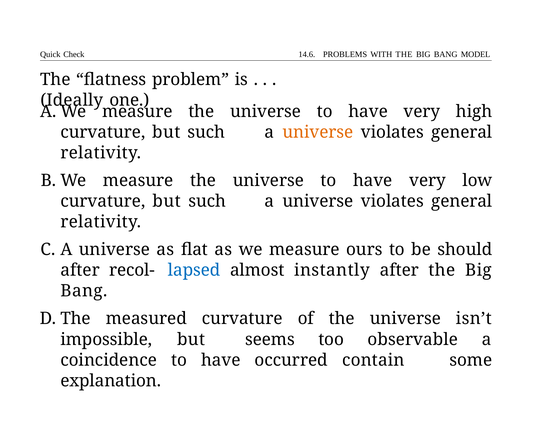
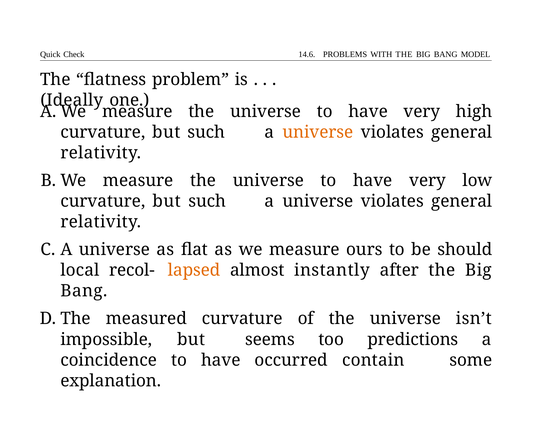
after at (80, 270): after -> local
lapsed colour: blue -> orange
observable: observable -> predictions
